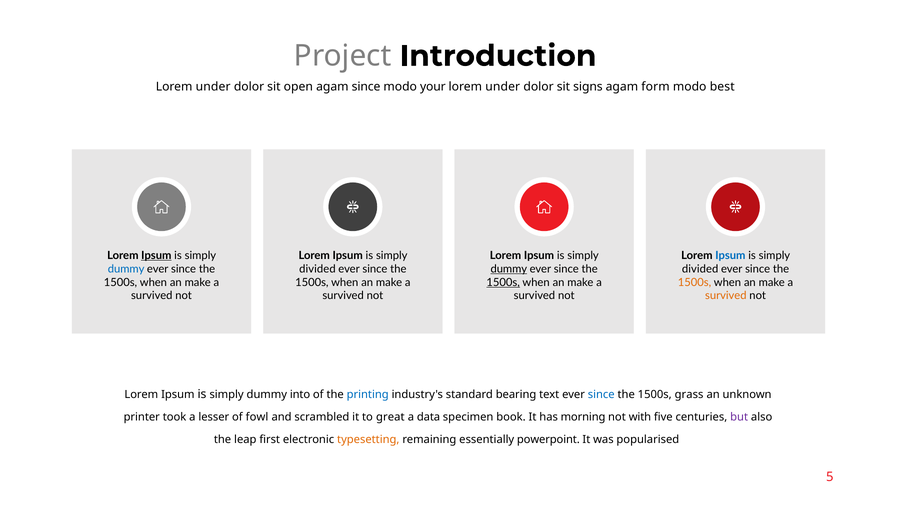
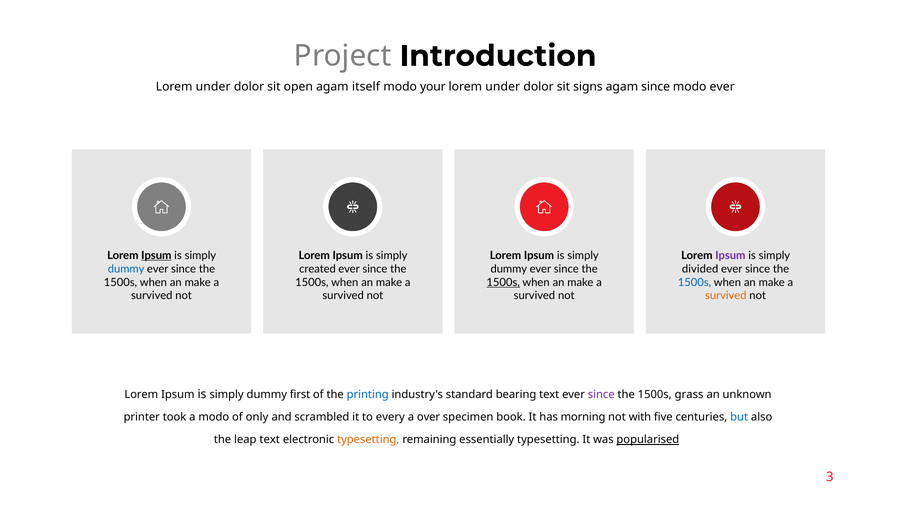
agam since: since -> itself
agam form: form -> since
modo best: best -> ever
Ipsum at (730, 255) colour: blue -> purple
divided at (317, 269): divided -> created
dummy at (509, 269) underline: present -> none
1500s at (695, 282) colour: orange -> blue
into: into -> first
since at (601, 394) colour: blue -> purple
a lesser: lesser -> modo
fowl: fowl -> only
great: great -> every
data: data -> over
but colour: purple -> blue
leap first: first -> text
essentially powerpoint: powerpoint -> typesetting
popularised underline: none -> present
5: 5 -> 3
